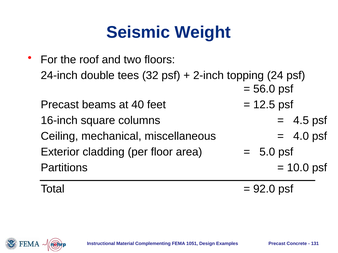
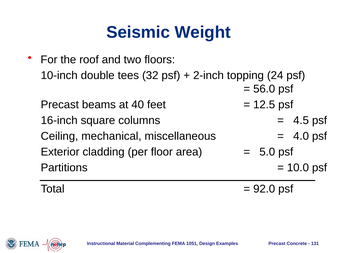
24-inch: 24-inch -> 10-inch
